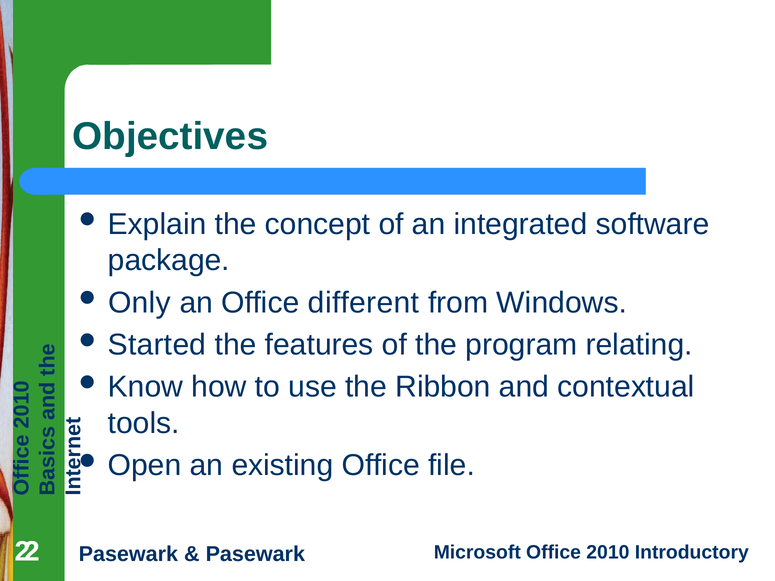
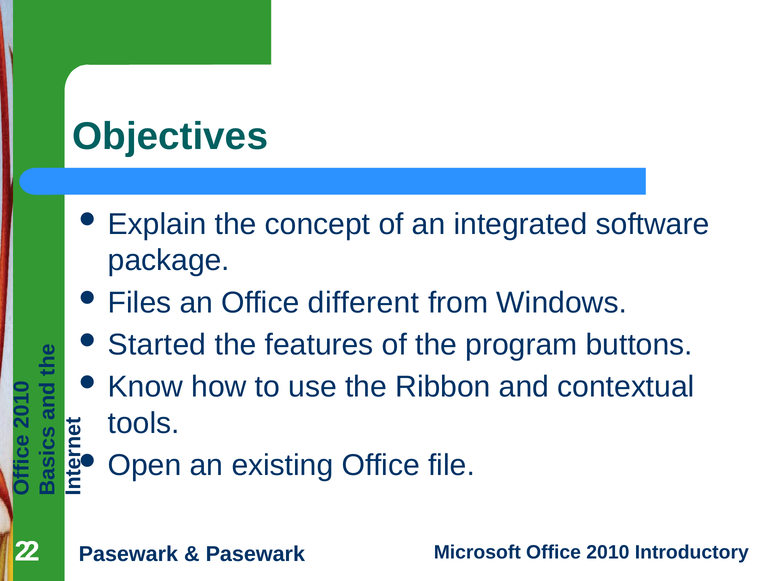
Only: Only -> Files
relating: relating -> buttons
